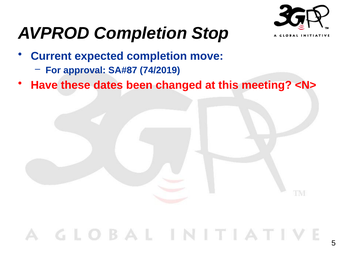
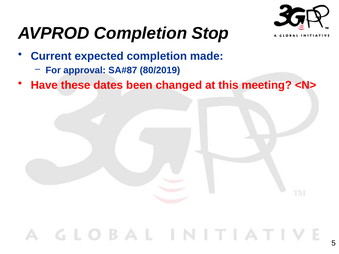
move: move -> made
74/2019: 74/2019 -> 80/2019
